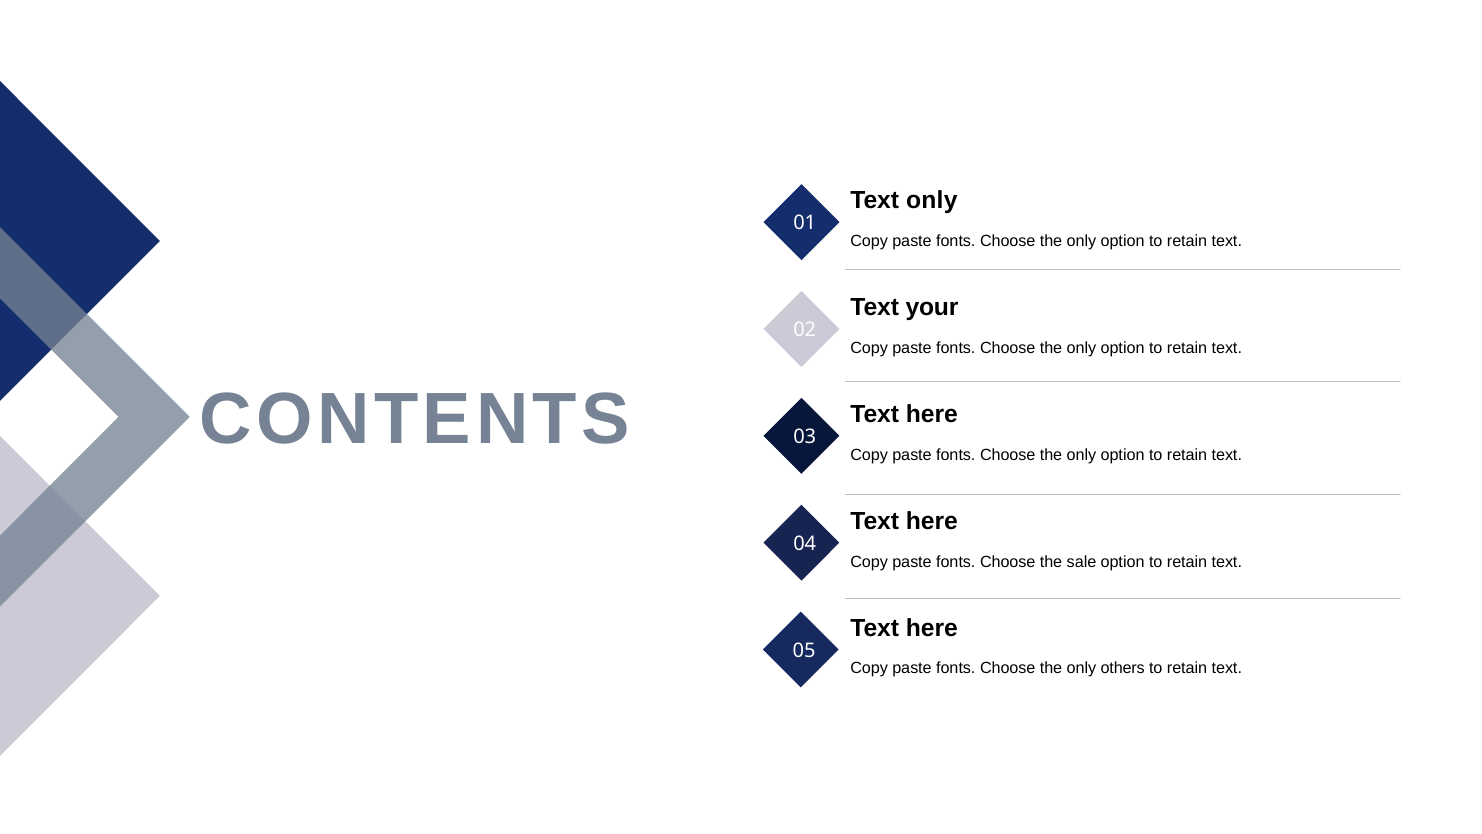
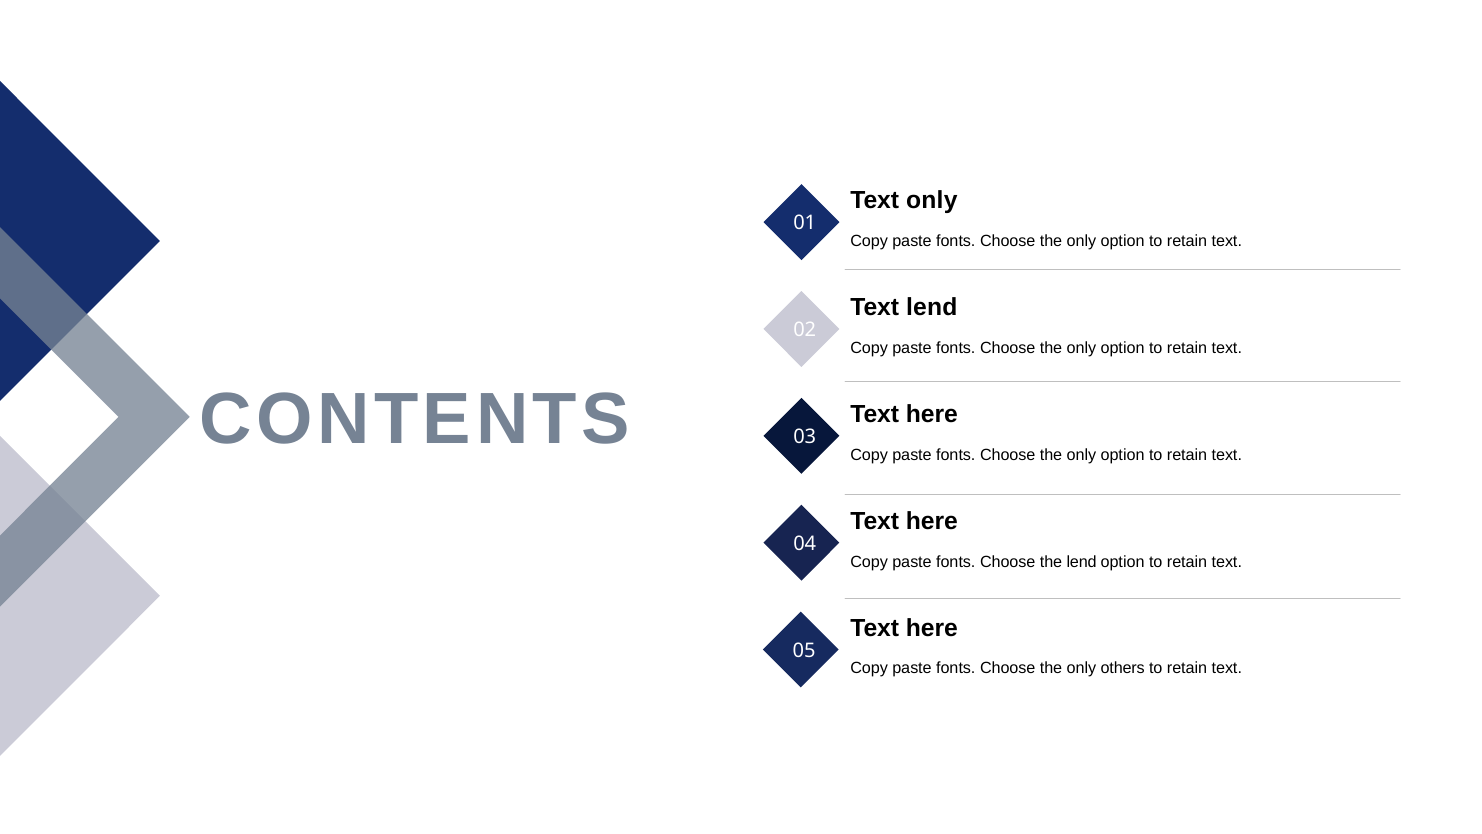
Text your: your -> lend
the sale: sale -> lend
